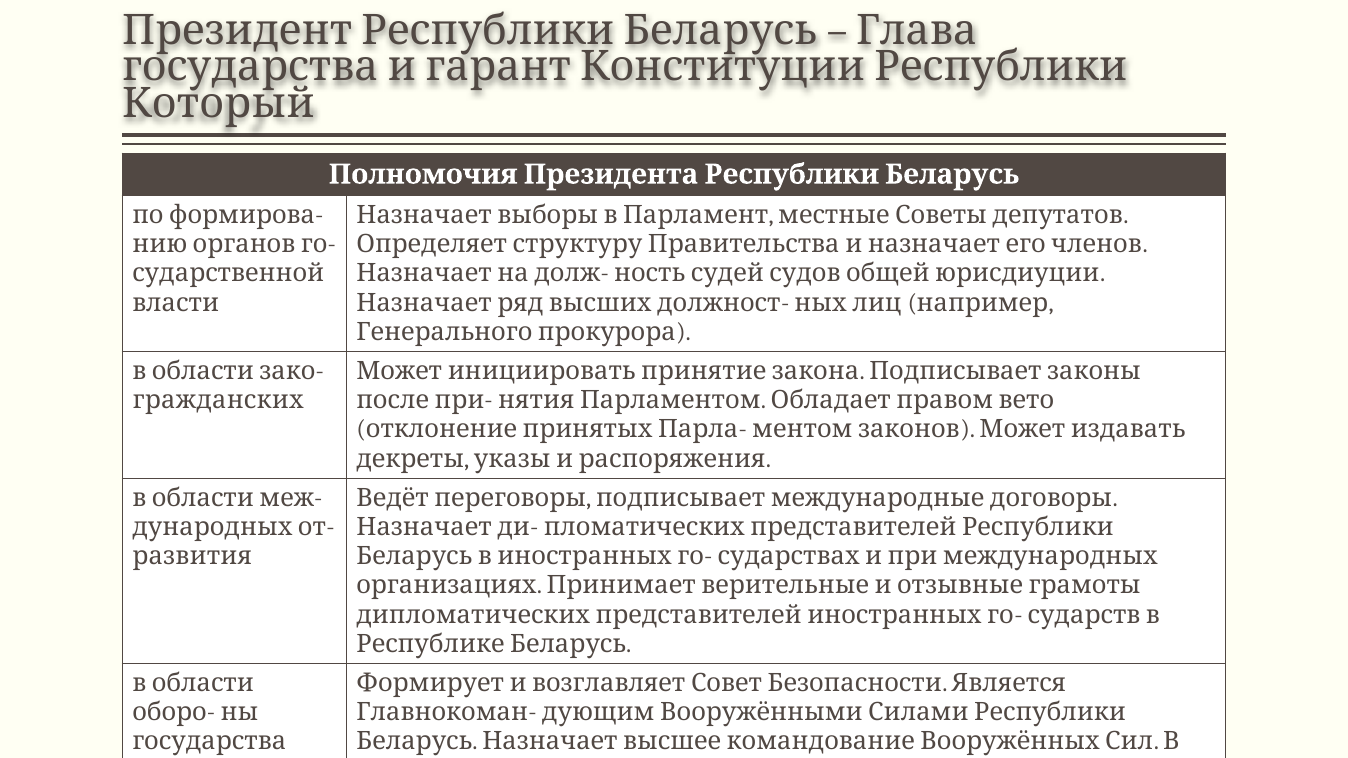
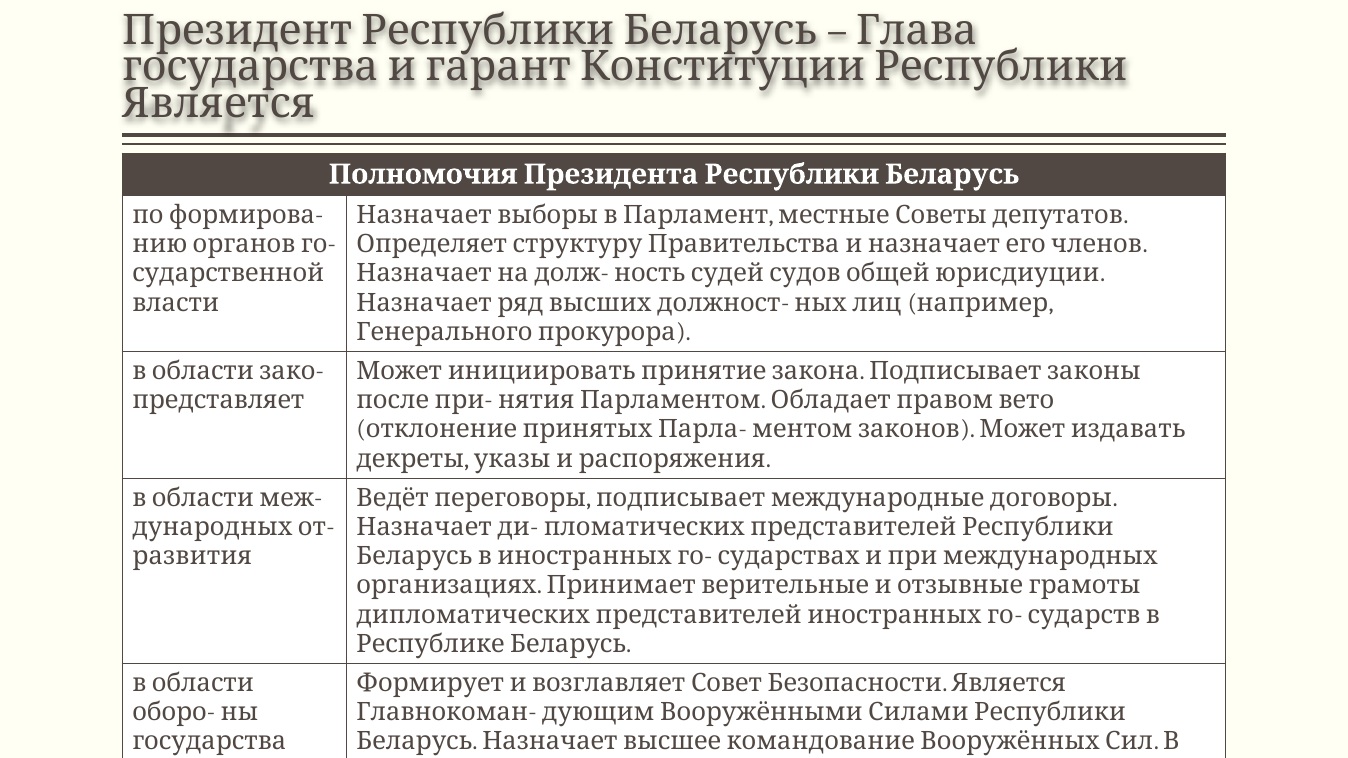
Который at (219, 103): Который -> Является
гражданских: гражданских -> представляет
